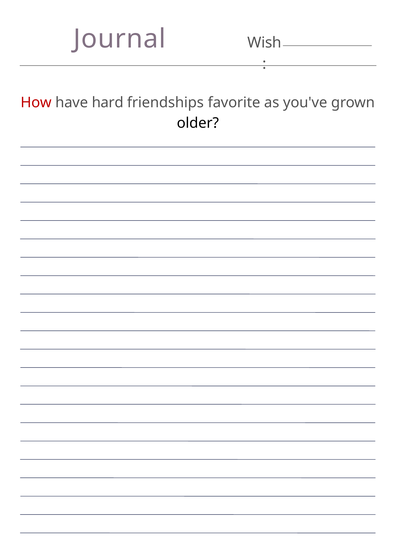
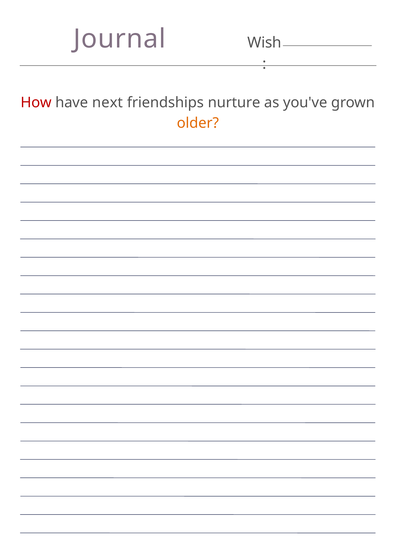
hard: hard -> next
favorite: favorite -> nurture
older colour: black -> orange
